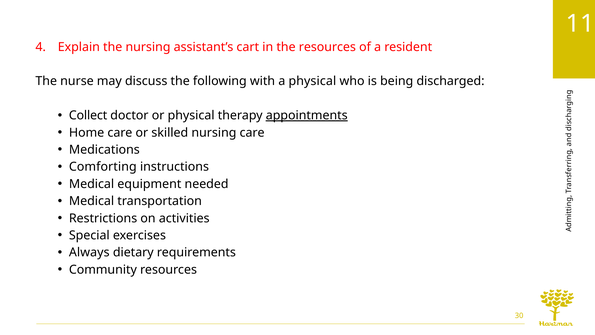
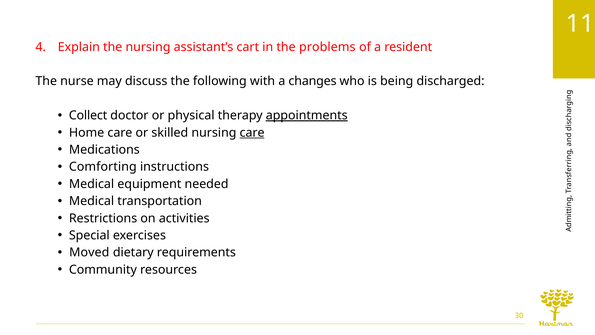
the resources: resources -> problems
a physical: physical -> changes
care at (252, 132) underline: none -> present
Always: Always -> Moved
